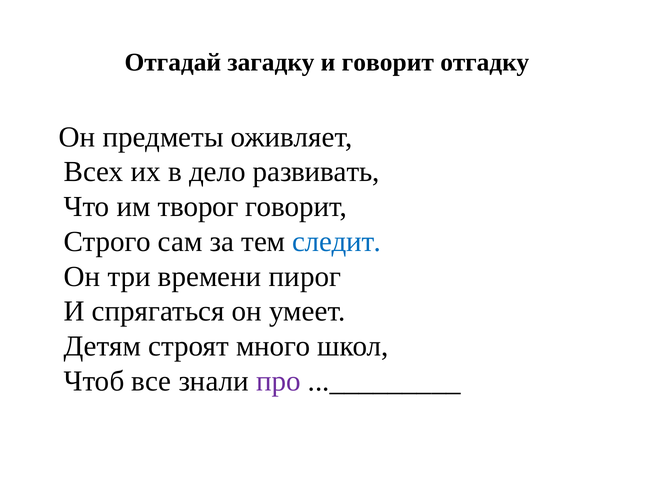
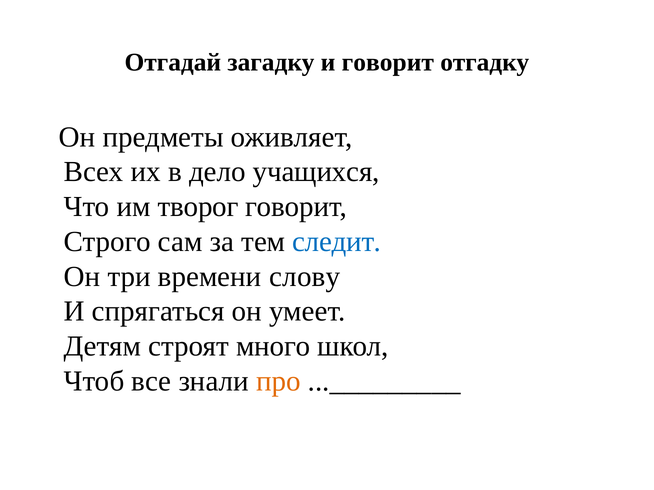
развивать: развивать -> учащихся
пирог: пирог -> слову
про colour: purple -> orange
